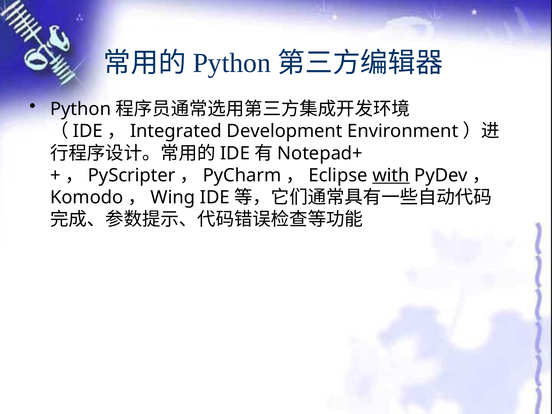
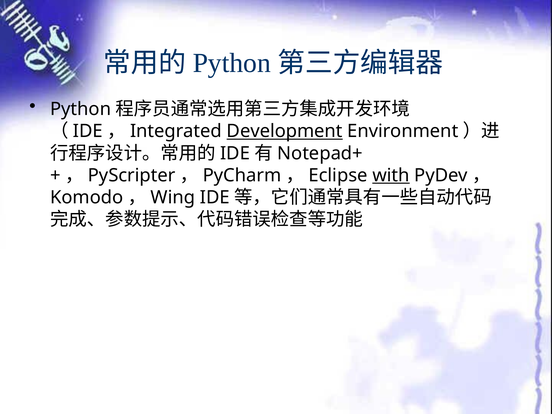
Development underline: none -> present
